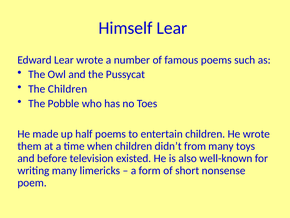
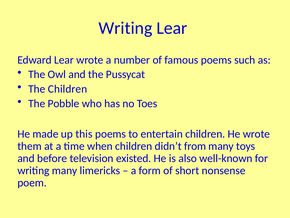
Himself at (126, 28): Himself -> Writing
half: half -> this
